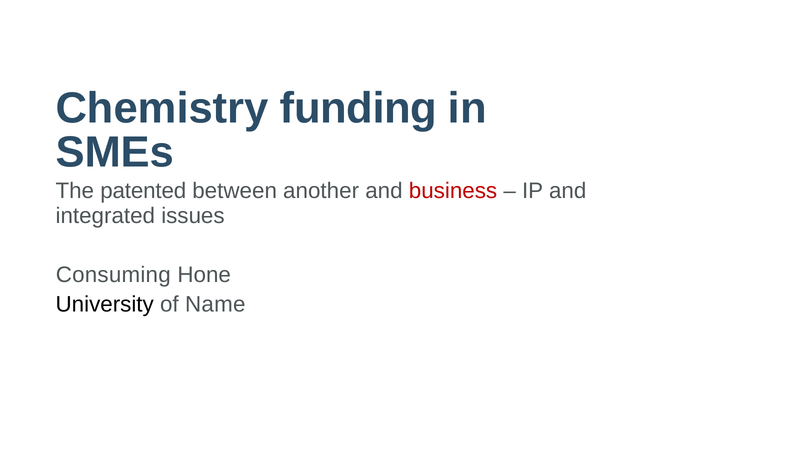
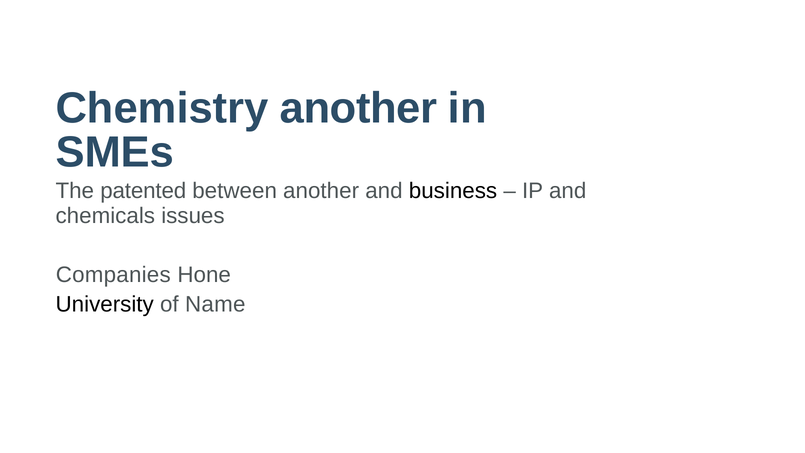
Chemistry funding: funding -> another
business colour: red -> black
integrated: integrated -> chemicals
Consuming: Consuming -> Companies
